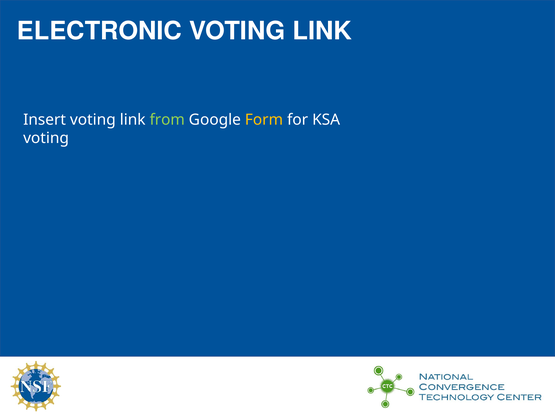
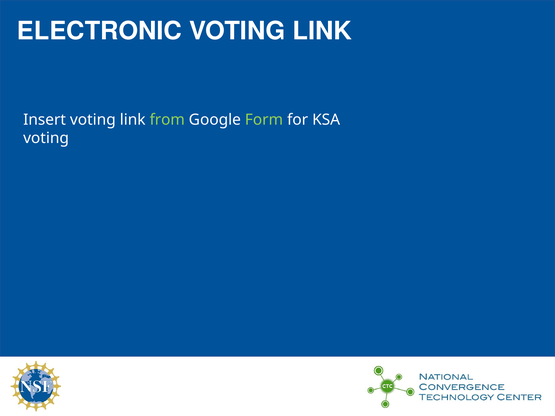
Form colour: yellow -> light green
